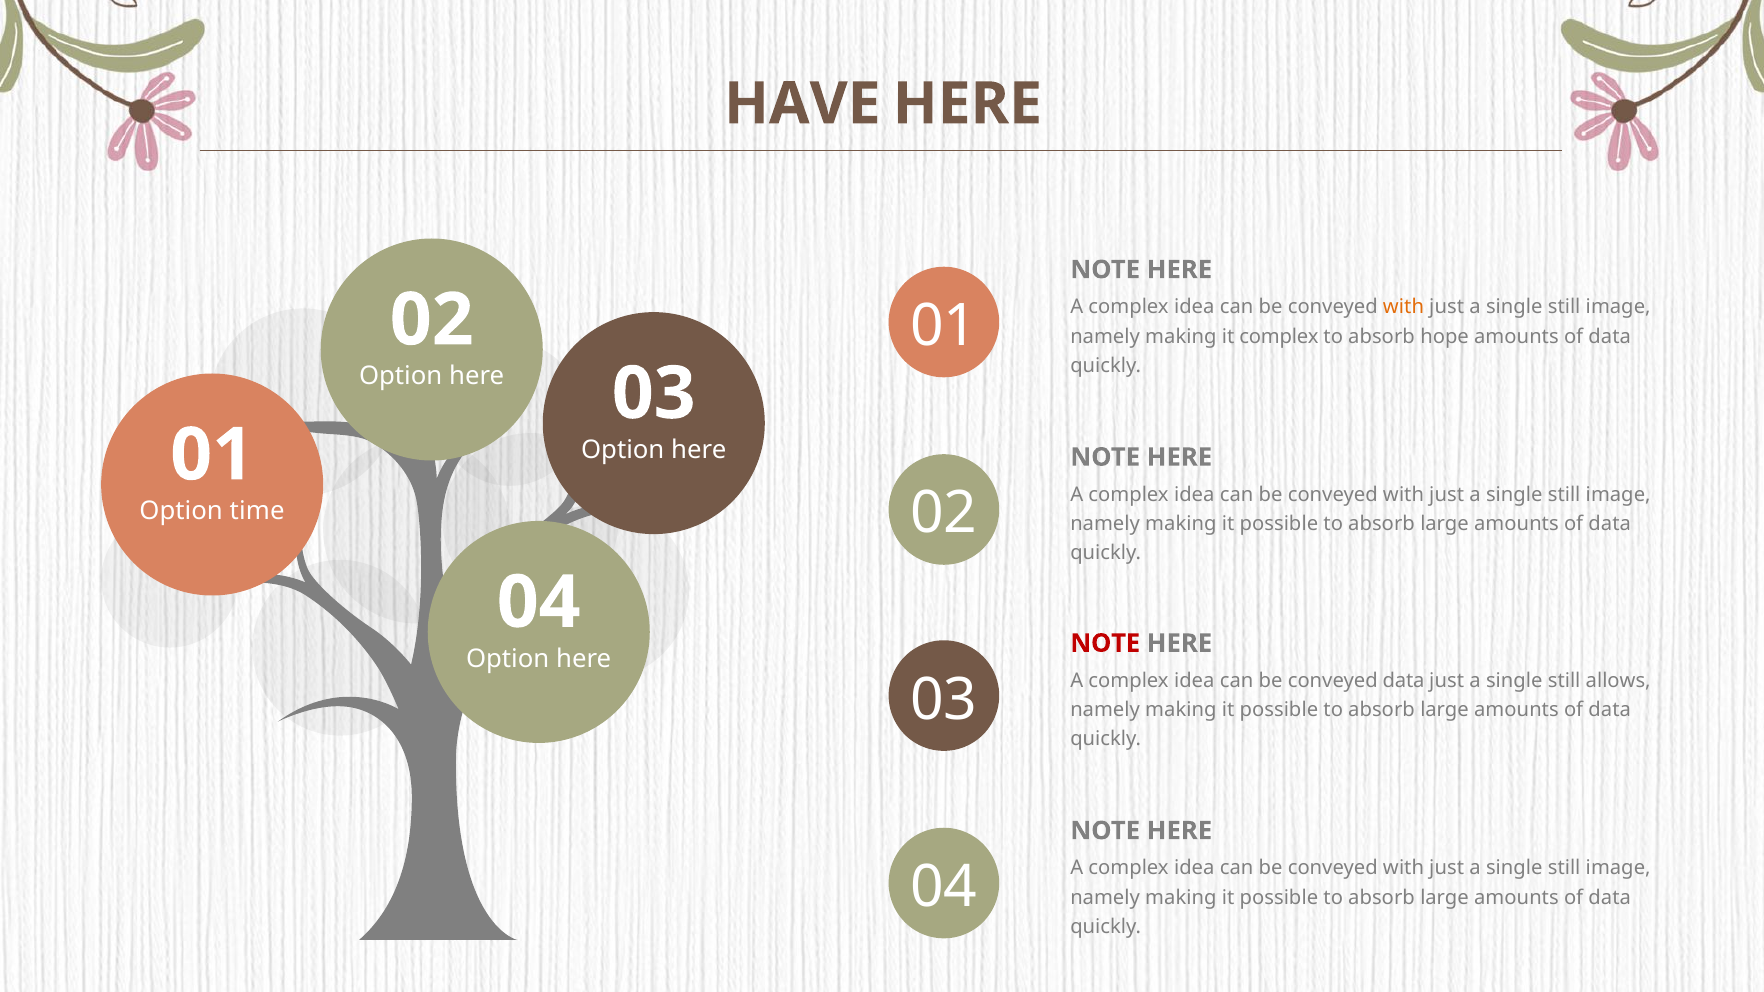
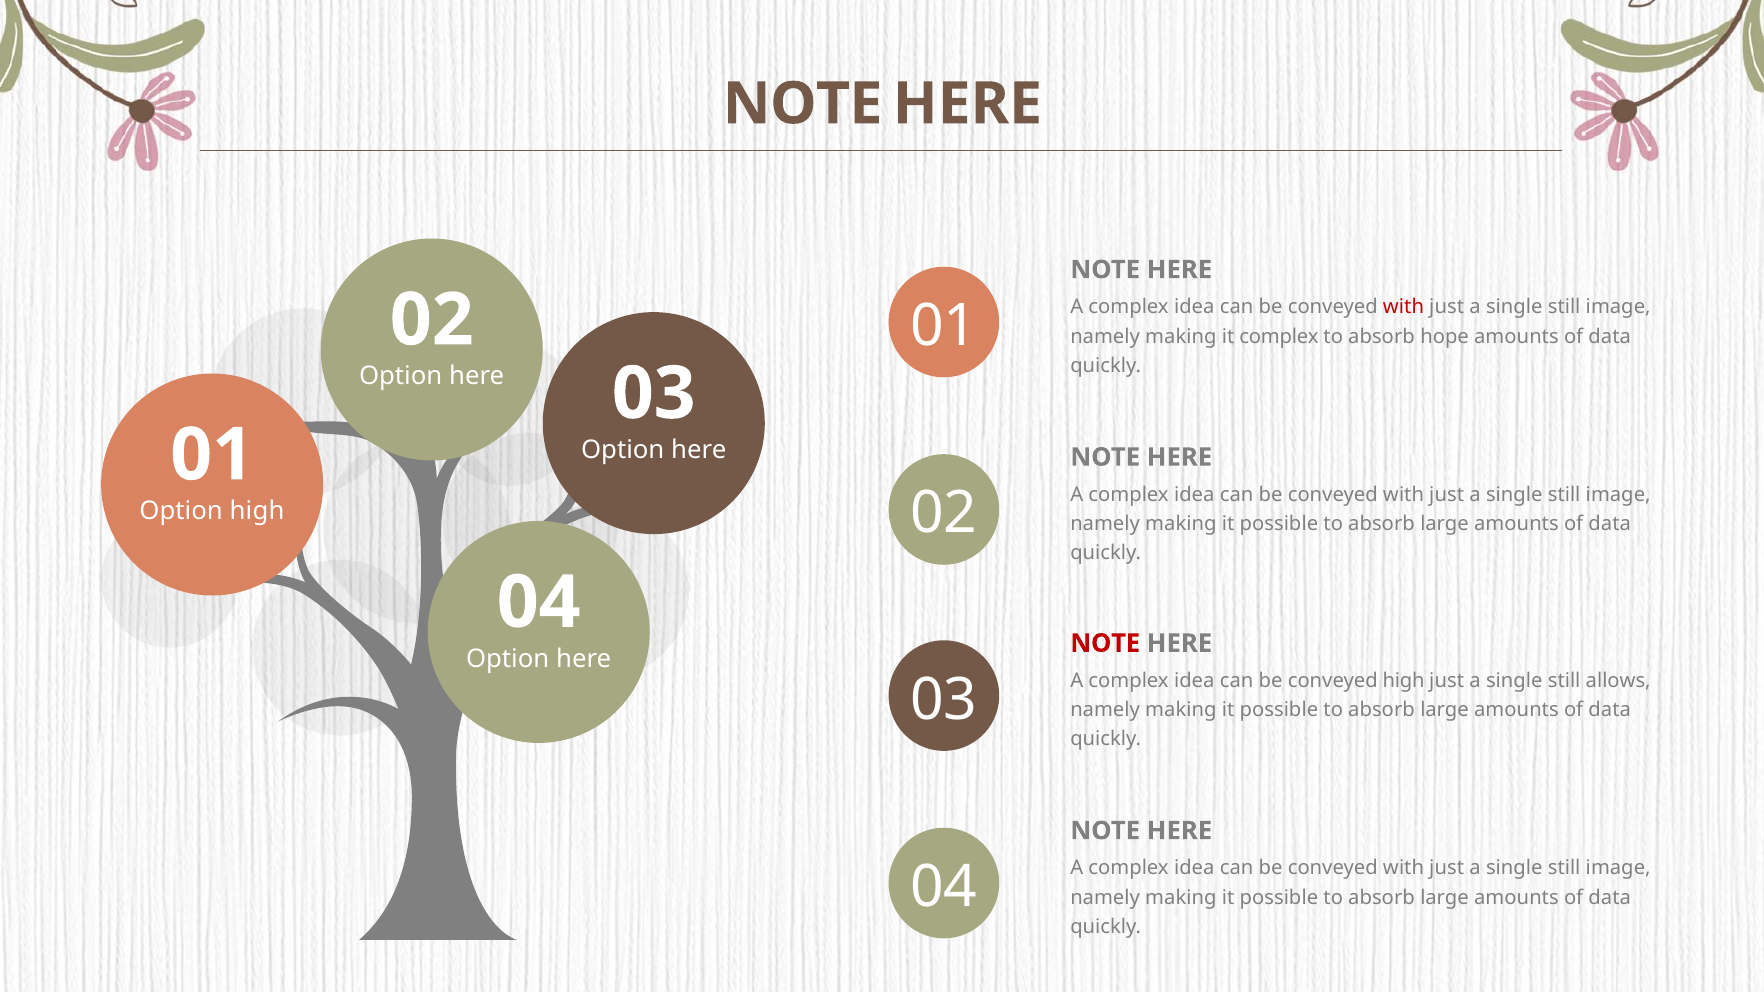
HAVE at (802, 104): HAVE -> NOTE
with at (1404, 307) colour: orange -> red
Option time: time -> high
conveyed data: data -> high
